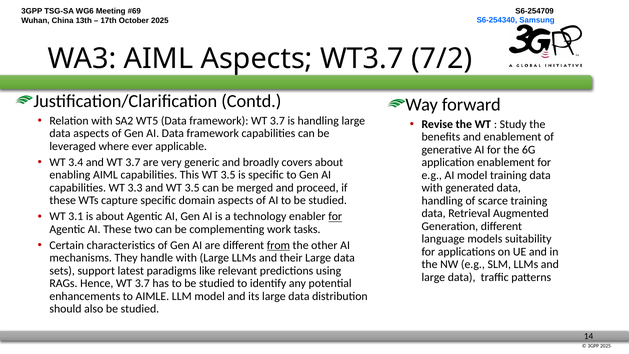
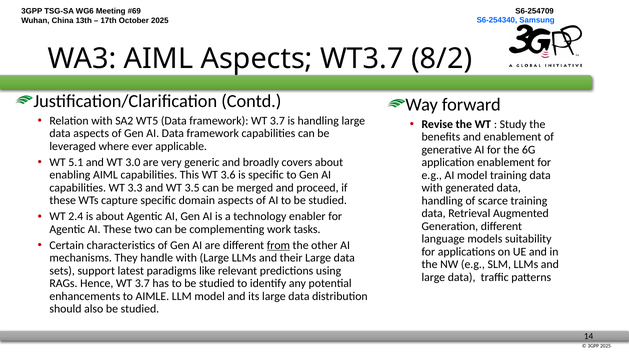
7/2: 7/2 -> 8/2
3.4: 3.4 -> 5.1
and WT 3.7: 3.7 -> 3.0
This WT 3.5: 3.5 -> 3.6
3.1: 3.1 -> 2.4
for at (335, 216) underline: present -> none
